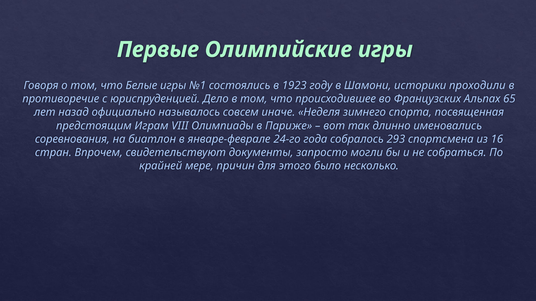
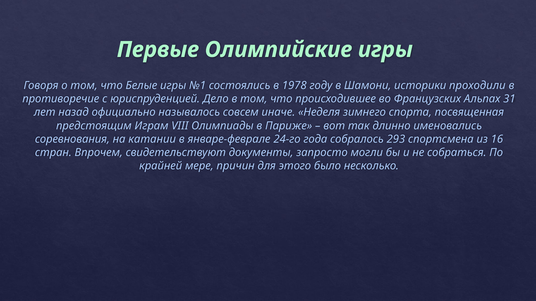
1923: 1923 -> 1978
65: 65 -> 31
биатлон: биатлон -> катании
